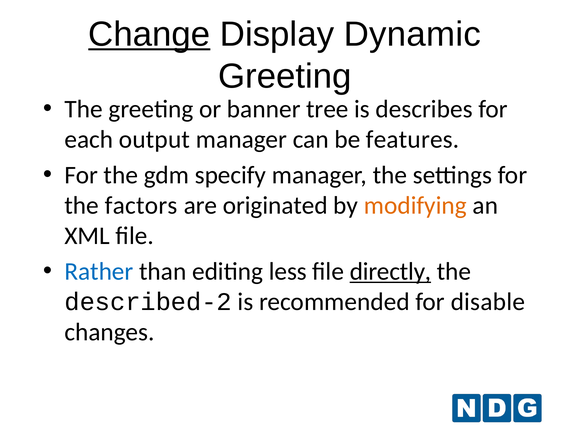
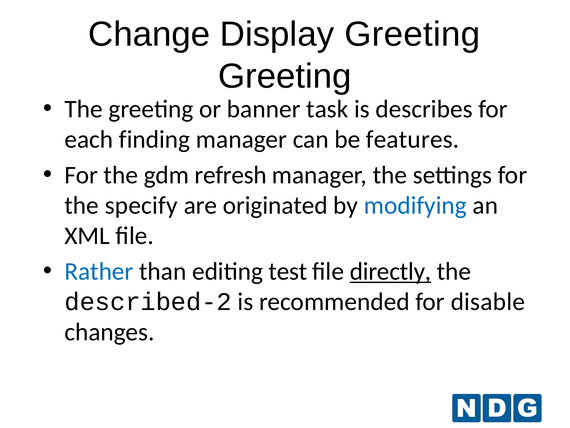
Change underline: present -> none
Display Dynamic: Dynamic -> Greeting
tree: tree -> task
output: output -> finding
specify: specify -> refresh
factors: factors -> specify
modifying colour: orange -> blue
less: less -> test
